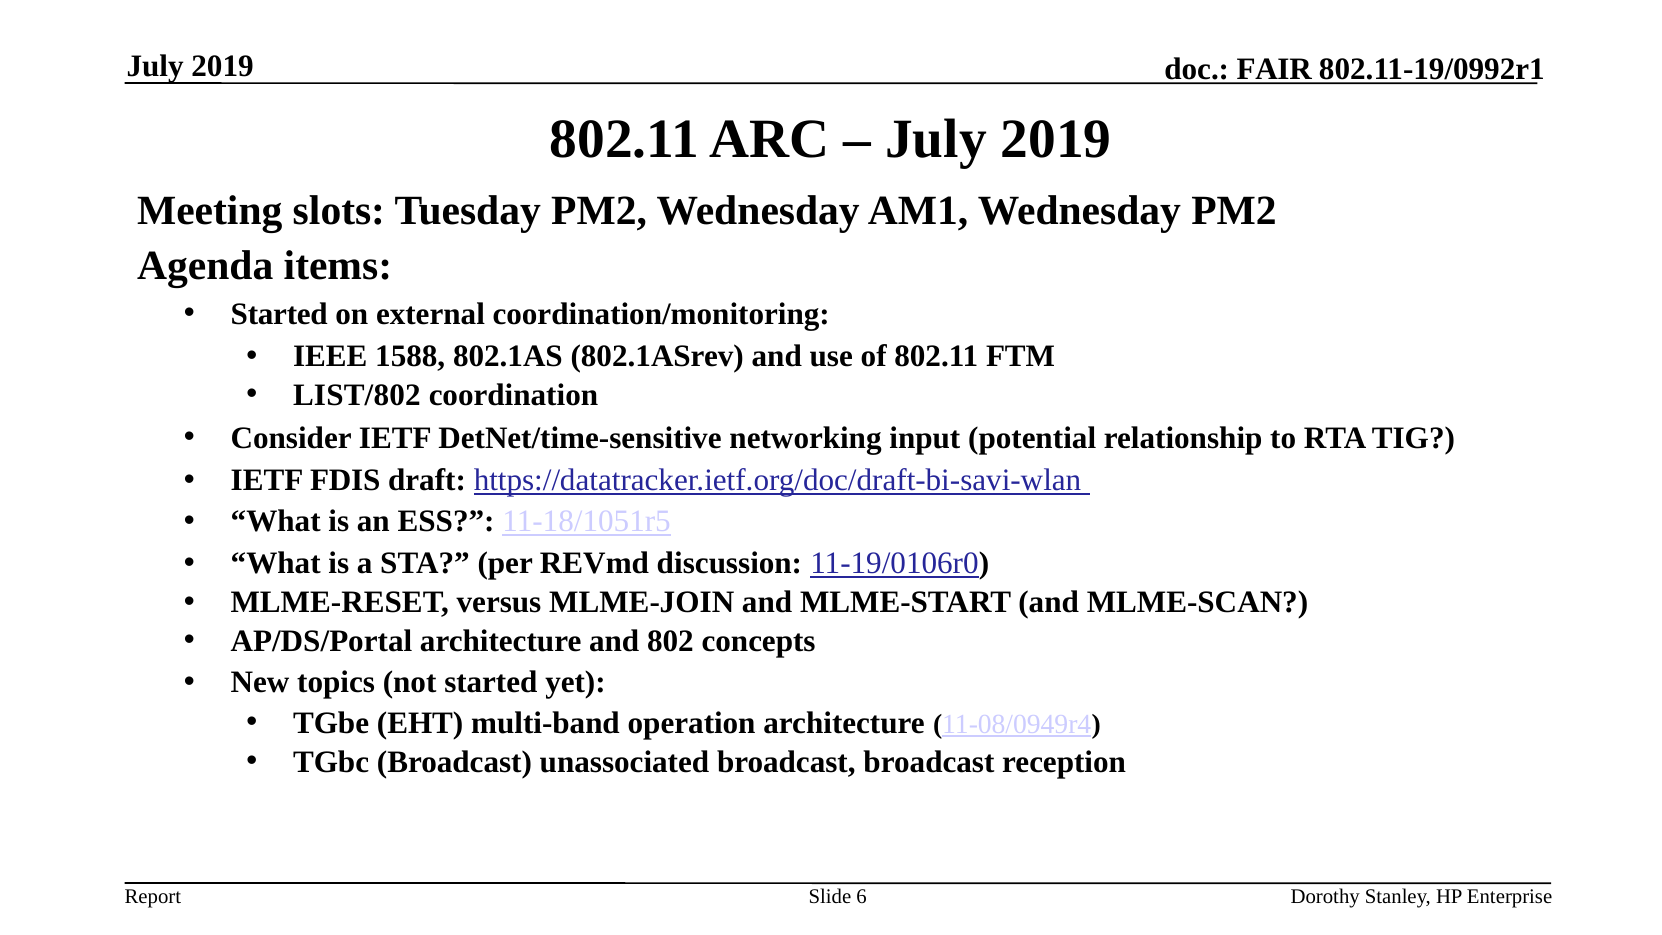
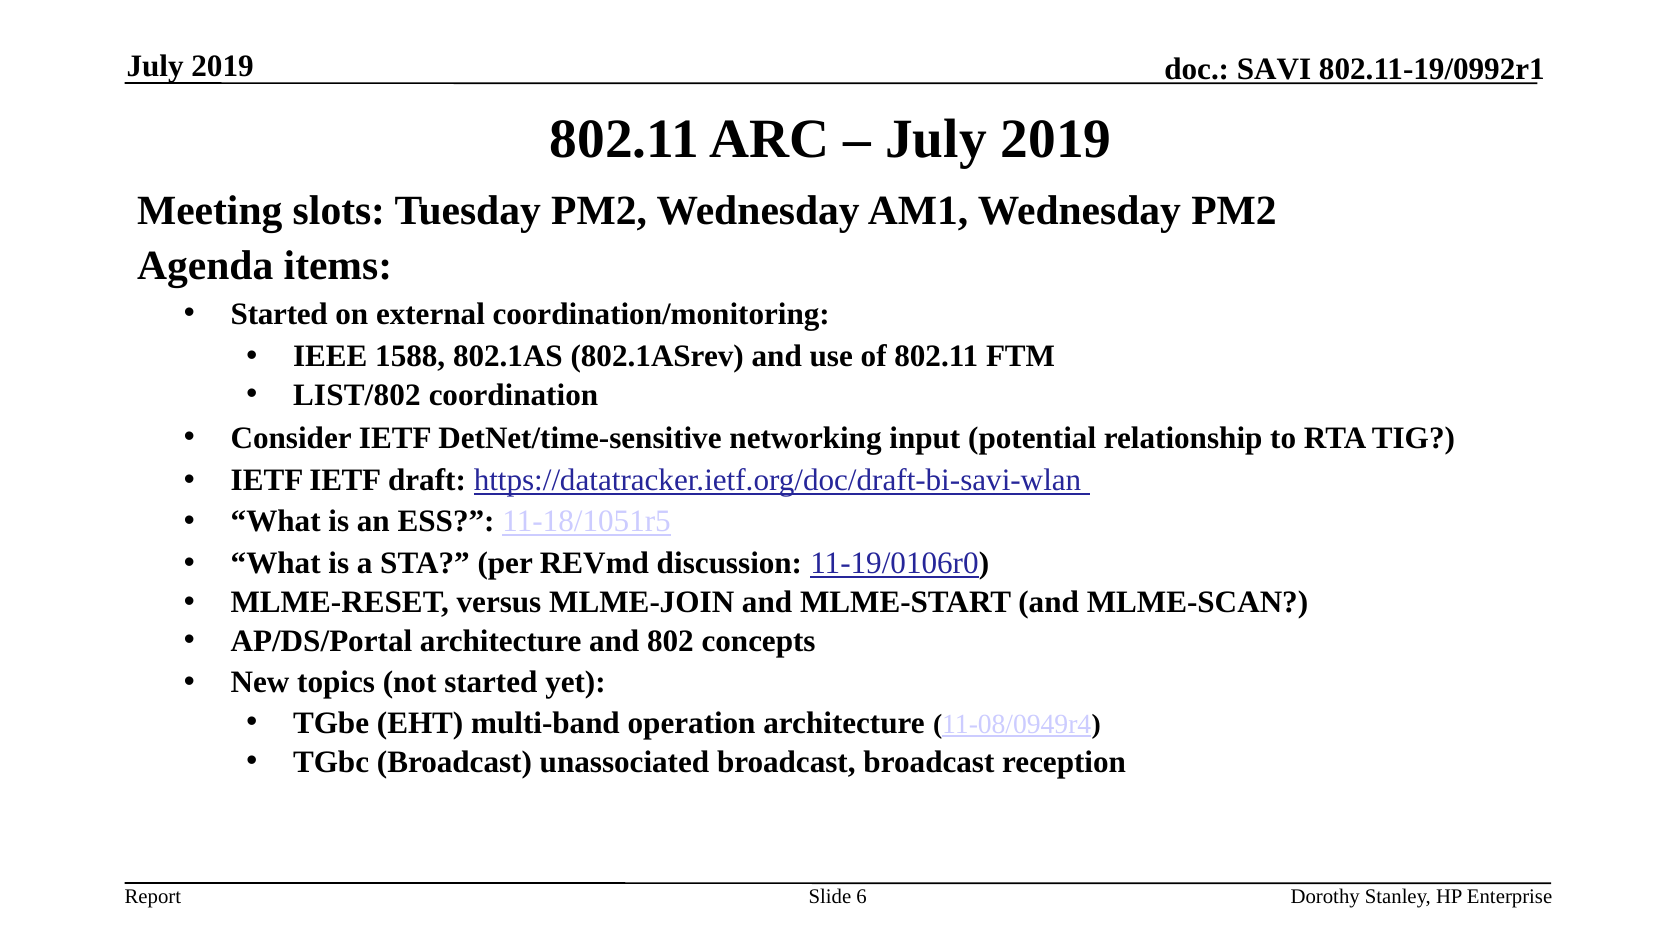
FAIR: FAIR -> SAVI
IETF FDIS: FDIS -> IETF
